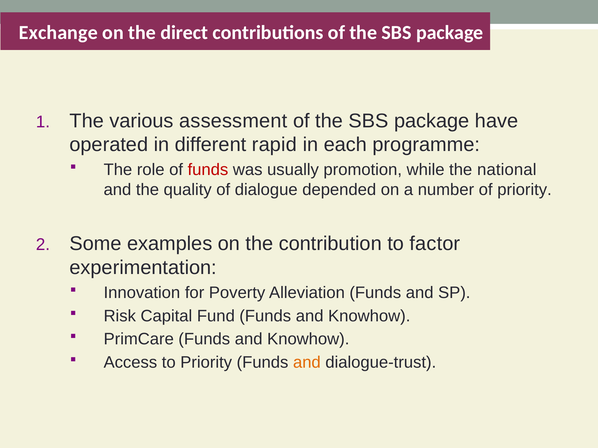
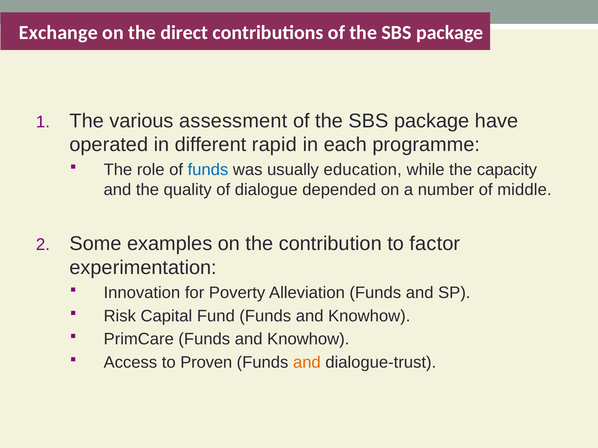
funds at (208, 170) colour: red -> blue
promotion: promotion -> education
national: national -> capacity
of priority: priority -> middle
to Priority: Priority -> Proven
